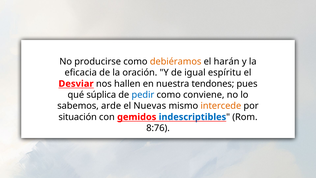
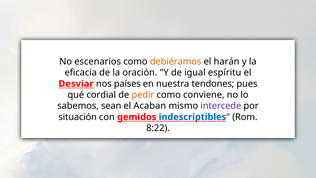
producirse: producirse -> escenarios
hallen: hallen -> países
súplica: súplica -> cordial
pedir colour: blue -> orange
arde: arde -> sean
Nuevas: Nuevas -> Acaban
intercede colour: orange -> purple
8:76: 8:76 -> 8:22
